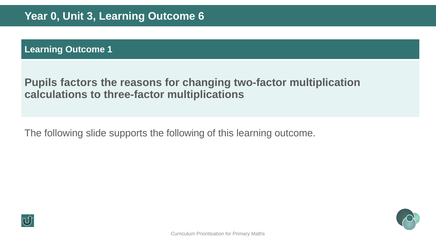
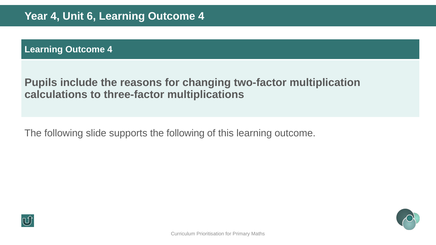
Year 0: 0 -> 4
3: 3 -> 6
6 at (201, 16): 6 -> 4
1 at (110, 50): 1 -> 4
factors: factors -> include
